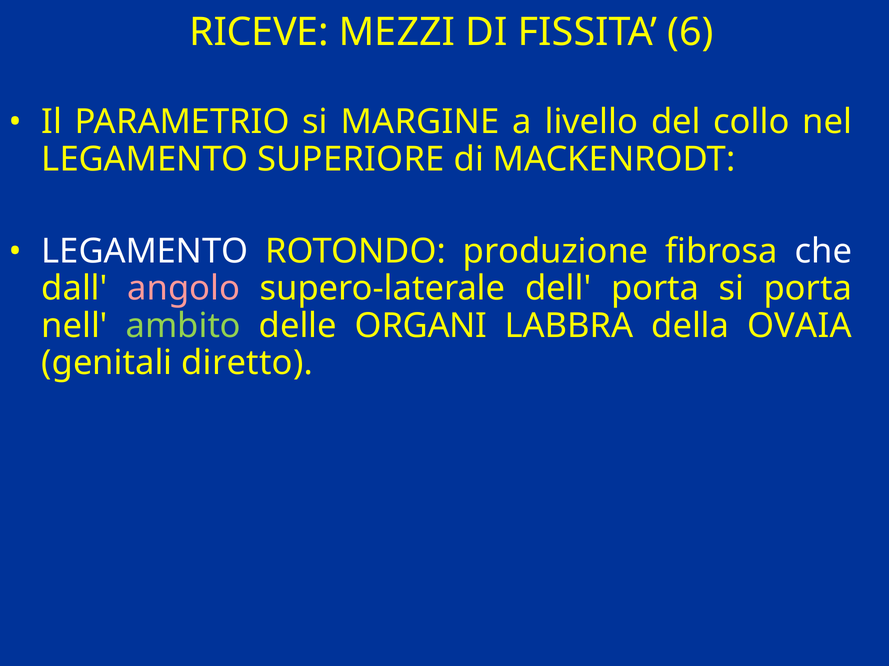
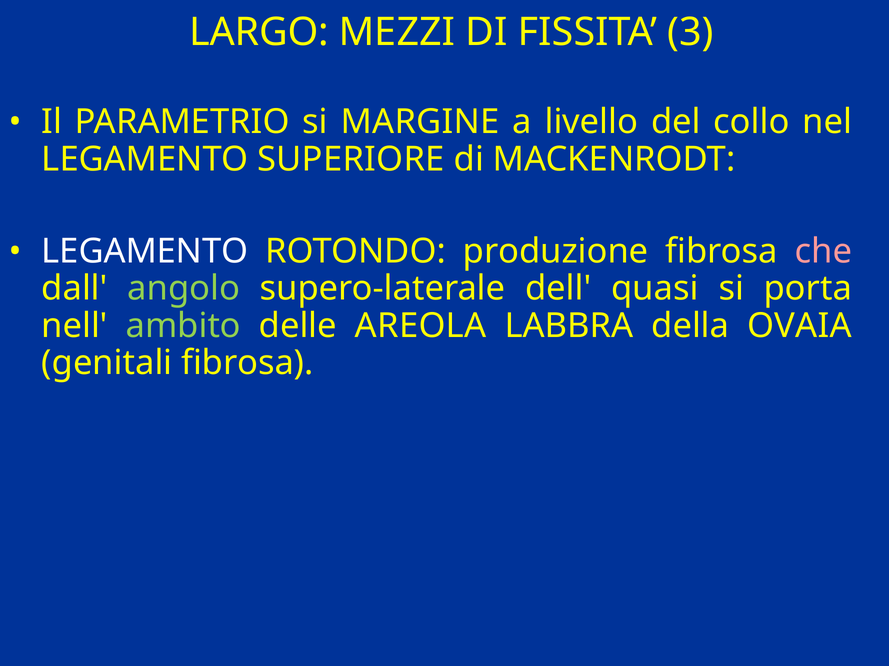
RICEVE: RICEVE -> LARGO
6: 6 -> 3
che colour: white -> pink
angolo colour: pink -> light green
dell porta: porta -> quasi
ORGANI: ORGANI -> AREOLA
genitali diretto: diretto -> fibrosa
